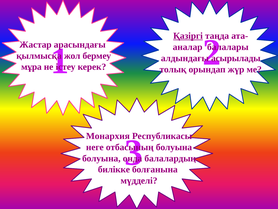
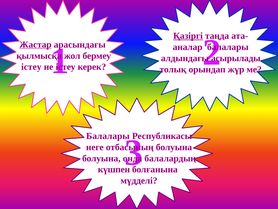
Жастар underline: none -> present
мұра at (31, 67): мұра -> істеу
Монархия at (108, 136): Монархия -> Балалары
билікке: билікке -> күшпен
